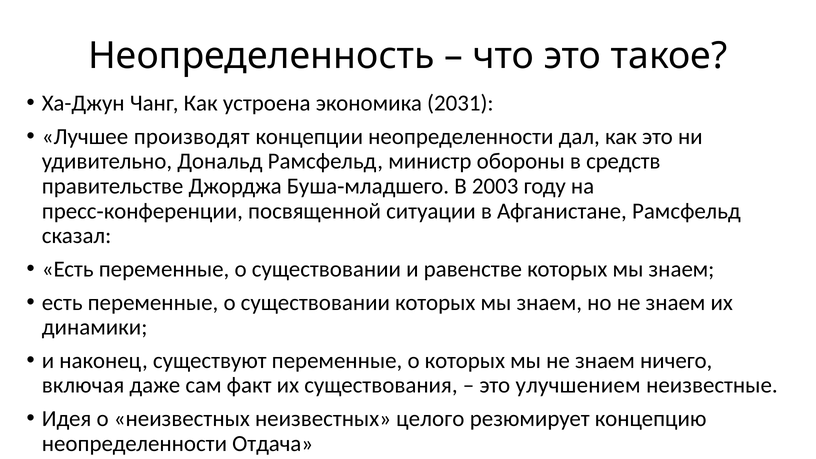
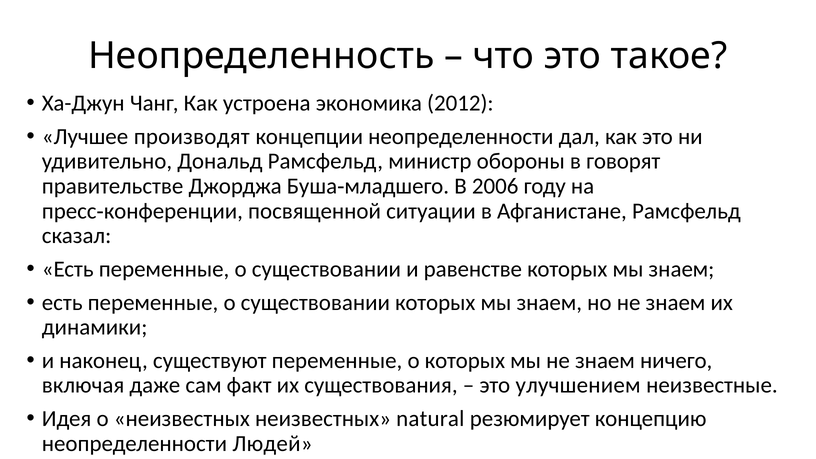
2031: 2031 -> 2012
средств: средств -> говорят
2003: 2003 -> 2006
целого: целого -> natural
Отдача: Отдача -> Людей
